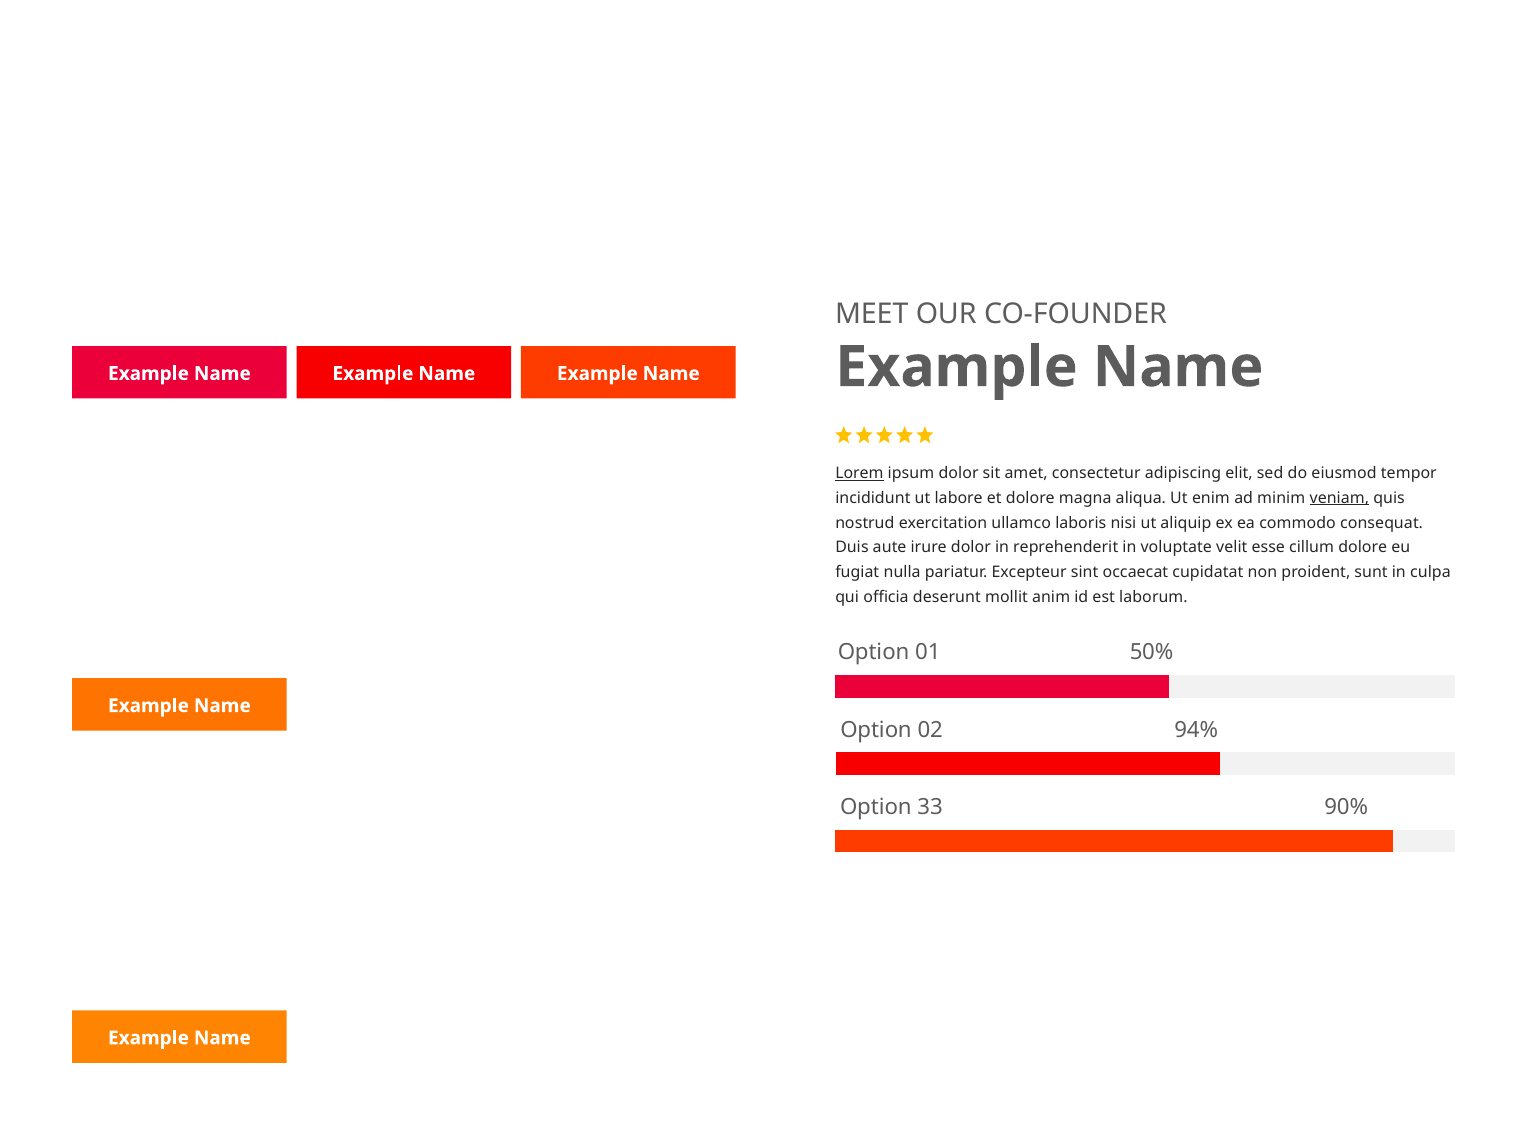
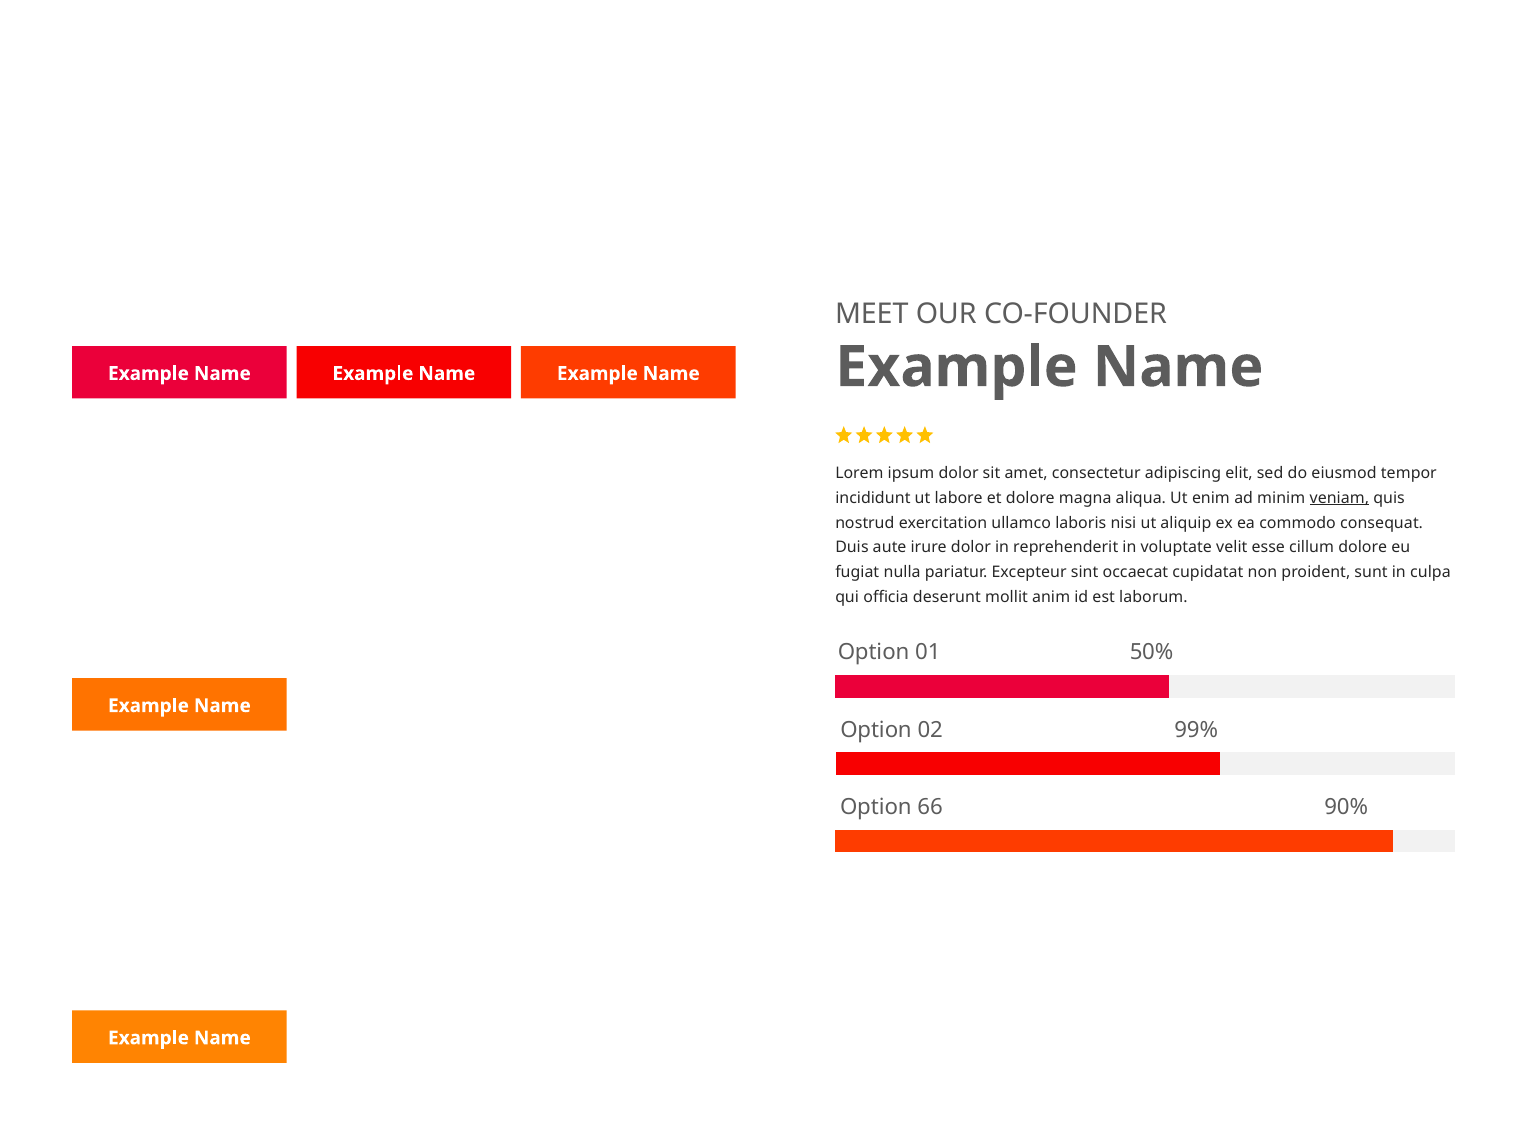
Lorem underline: present -> none
94%: 94% -> 99%
33: 33 -> 66
